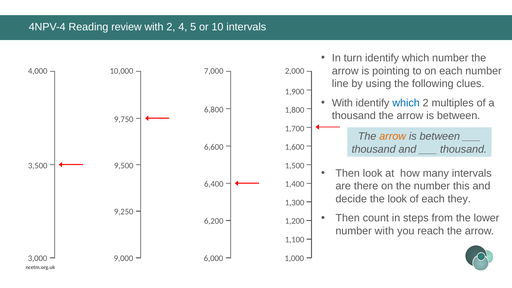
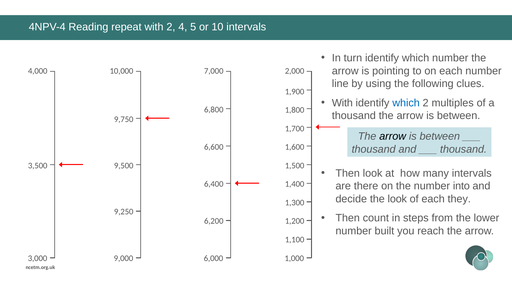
review: review -> repeat
arrow at (393, 136) colour: orange -> black
this: this -> into
number with: with -> built
